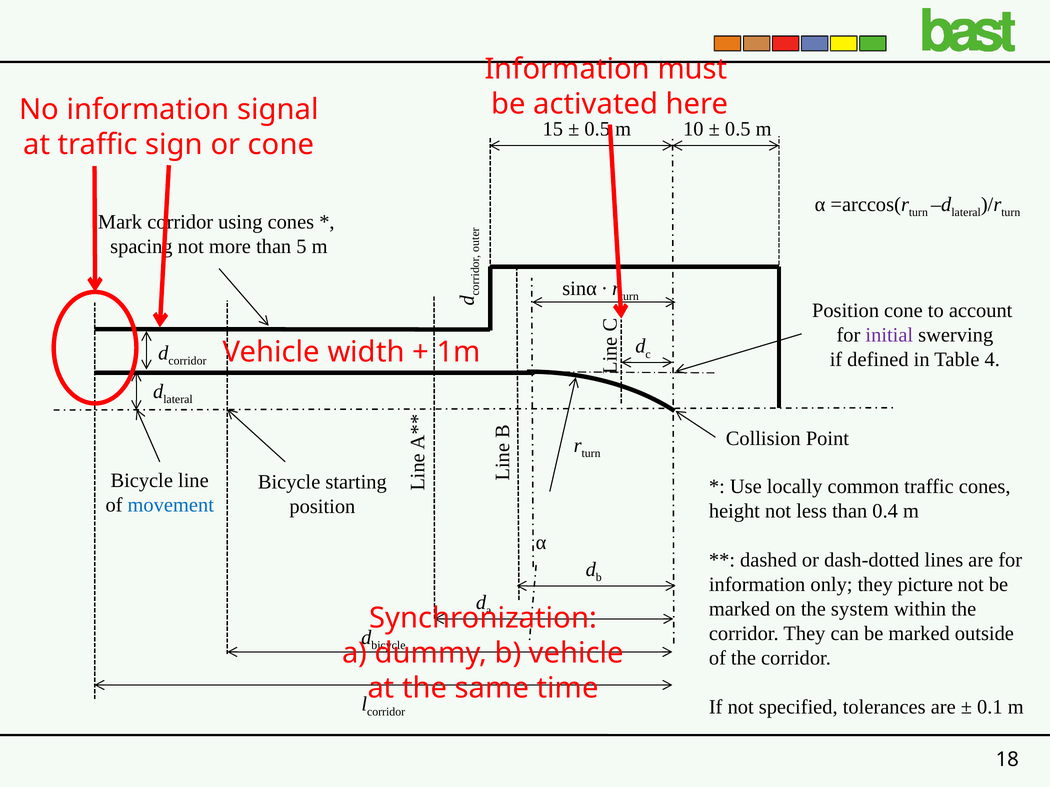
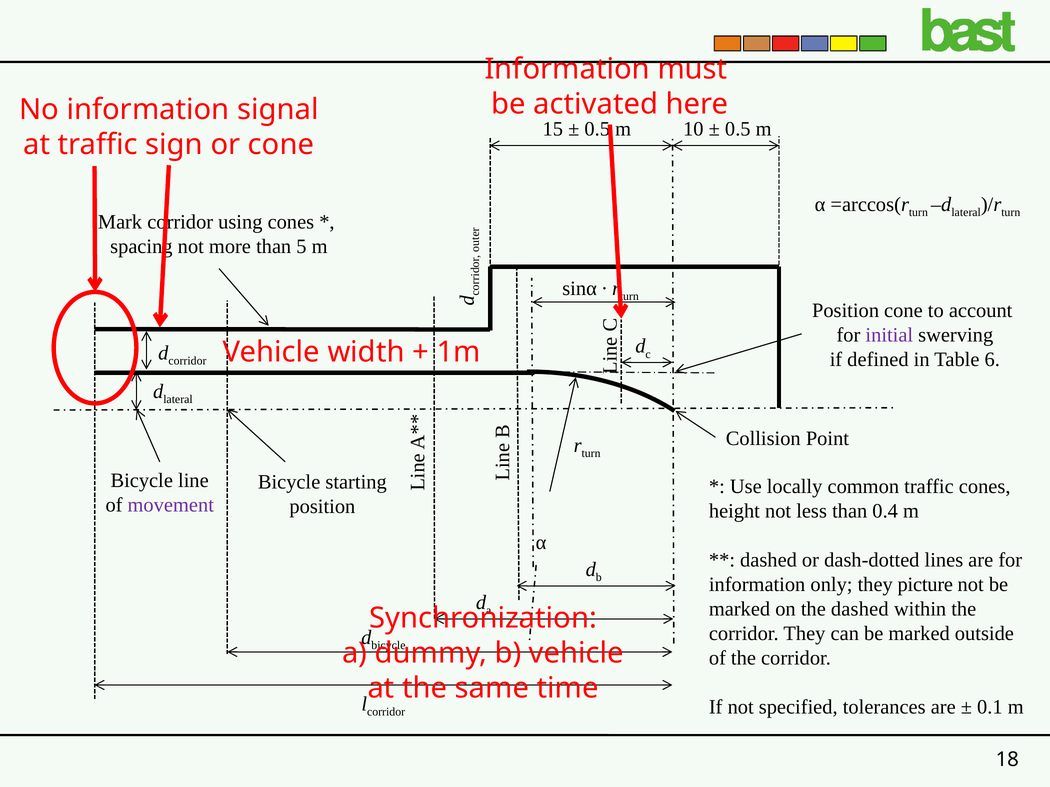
4: 4 -> 6
movement colour: blue -> purple
the system: system -> dashed
